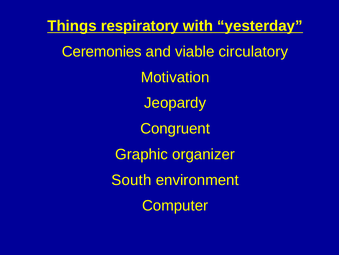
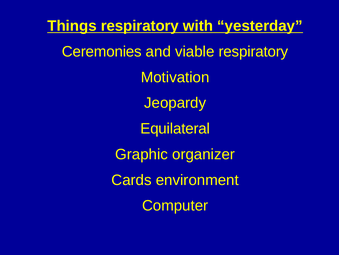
viable circulatory: circulatory -> respiratory
Congruent: Congruent -> Equilateral
South: South -> Cards
